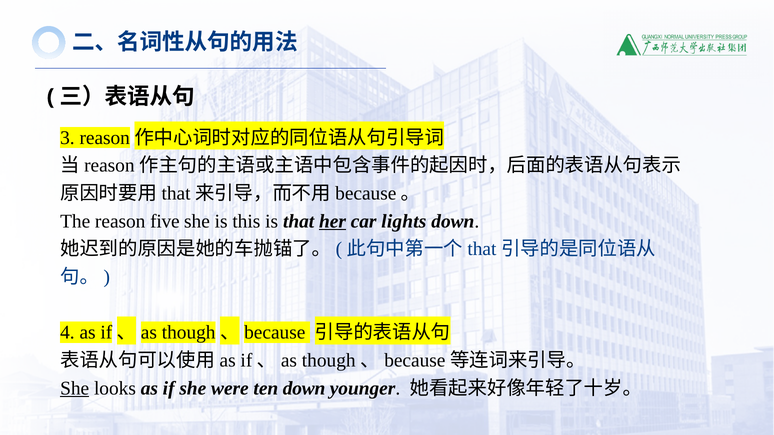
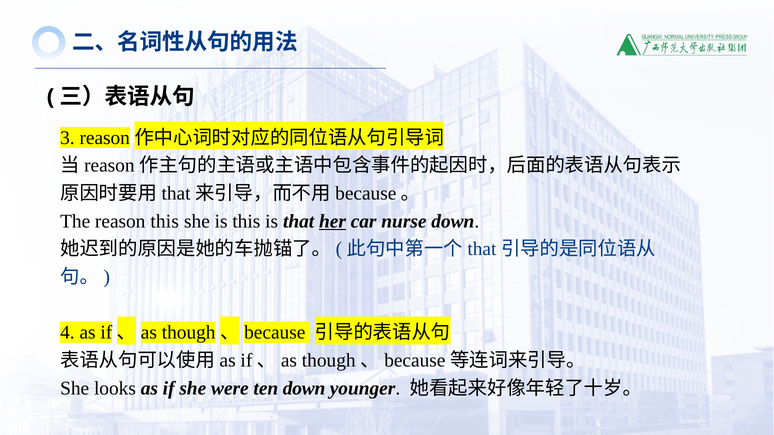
reason five: five -> this
lights: lights -> nurse
She at (75, 388) underline: present -> none
